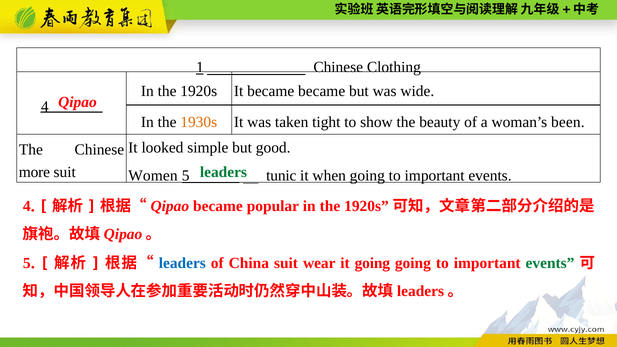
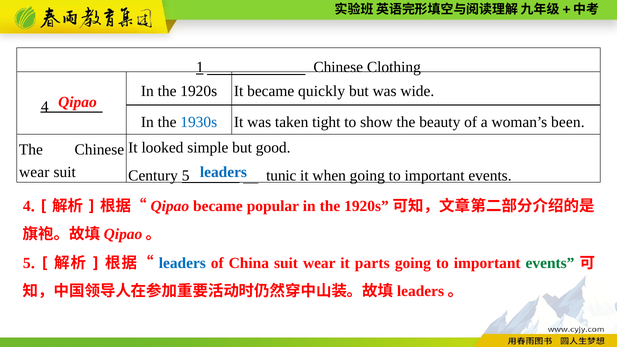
became became: became -> quickly
1930s colour: orange -> blue
more at (34, 172): more -> wear
leaders at (223, 172) colour: green -> blue
Women: Women -> Century
it going: going -> parts
